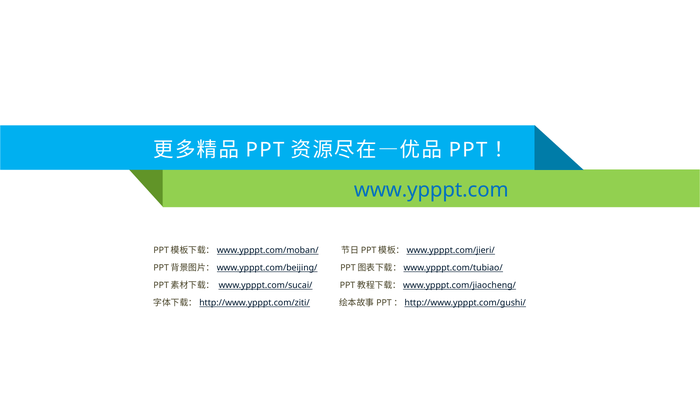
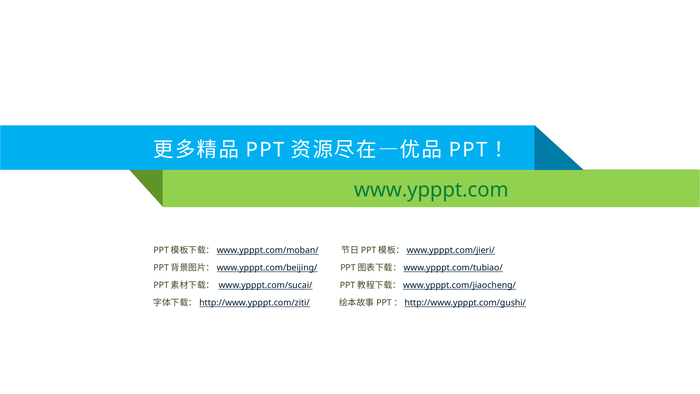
www.ypppt.com colour: blue -> green
